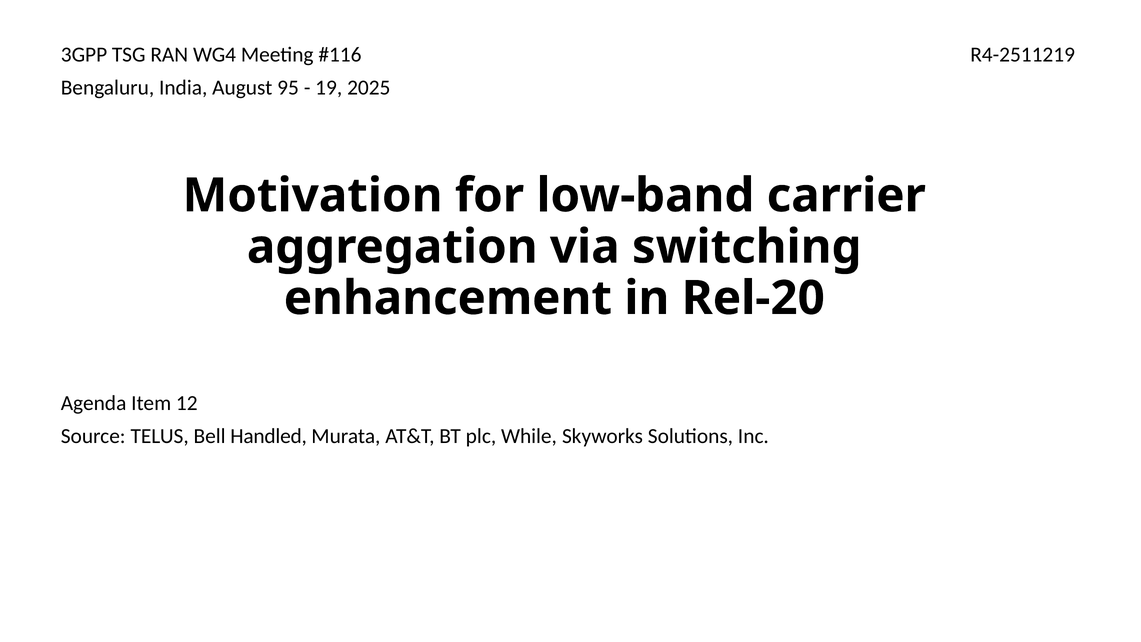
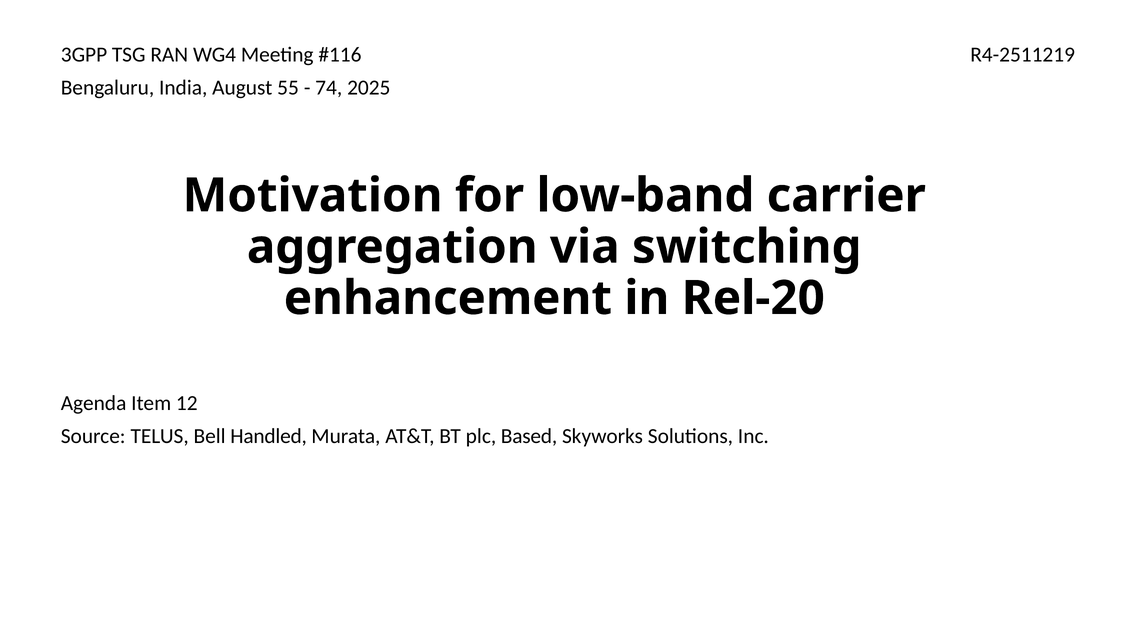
95: 95 -> 55
19: 19 -> 74
While: While -> Based
